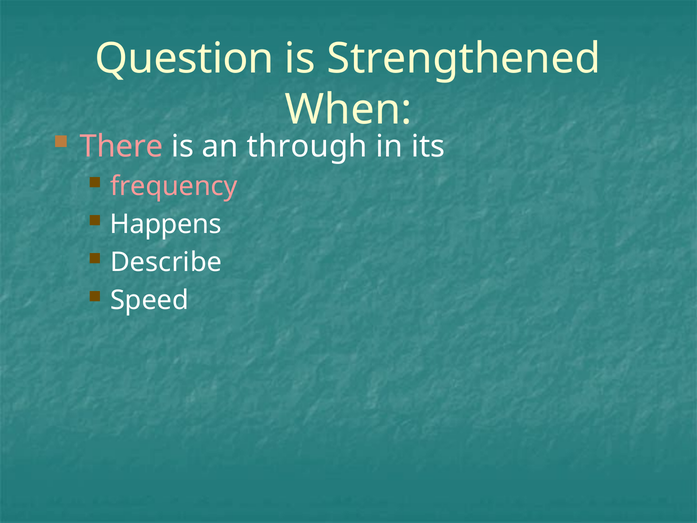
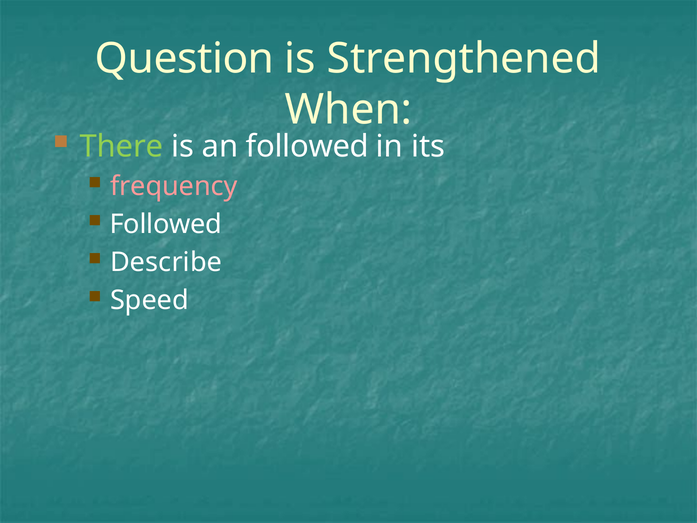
There colour: pink -> light green
an through: through -> followed
Happens at (166, 224): Happens -> Followed
